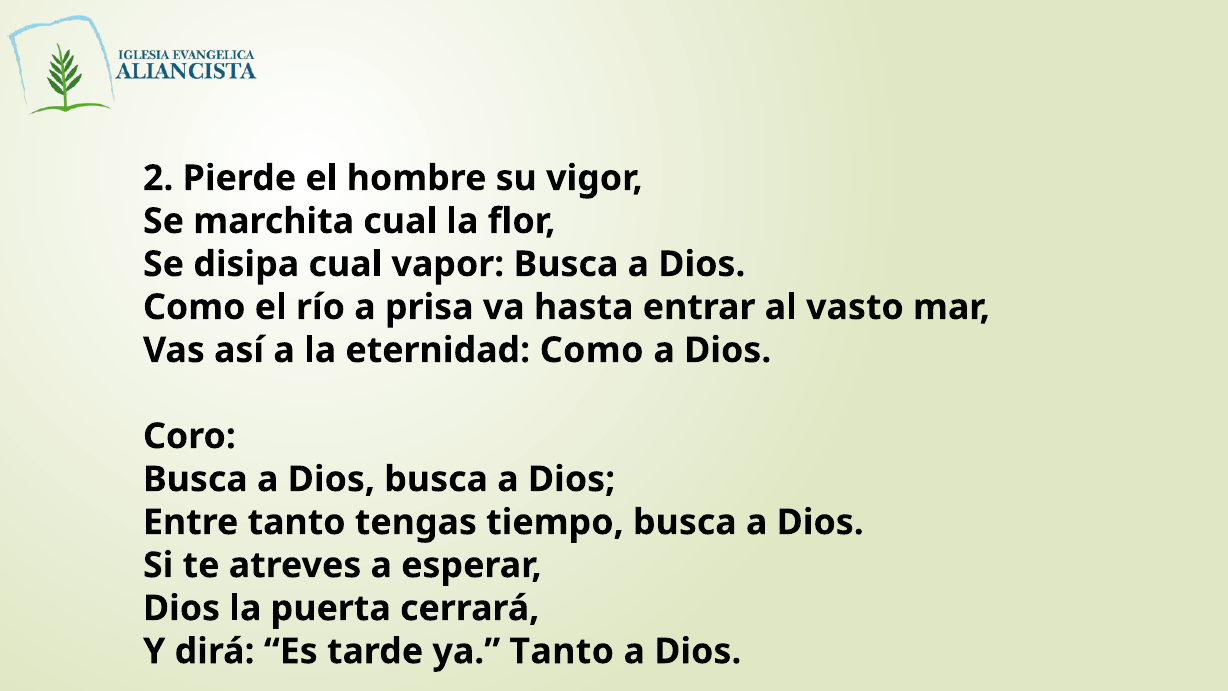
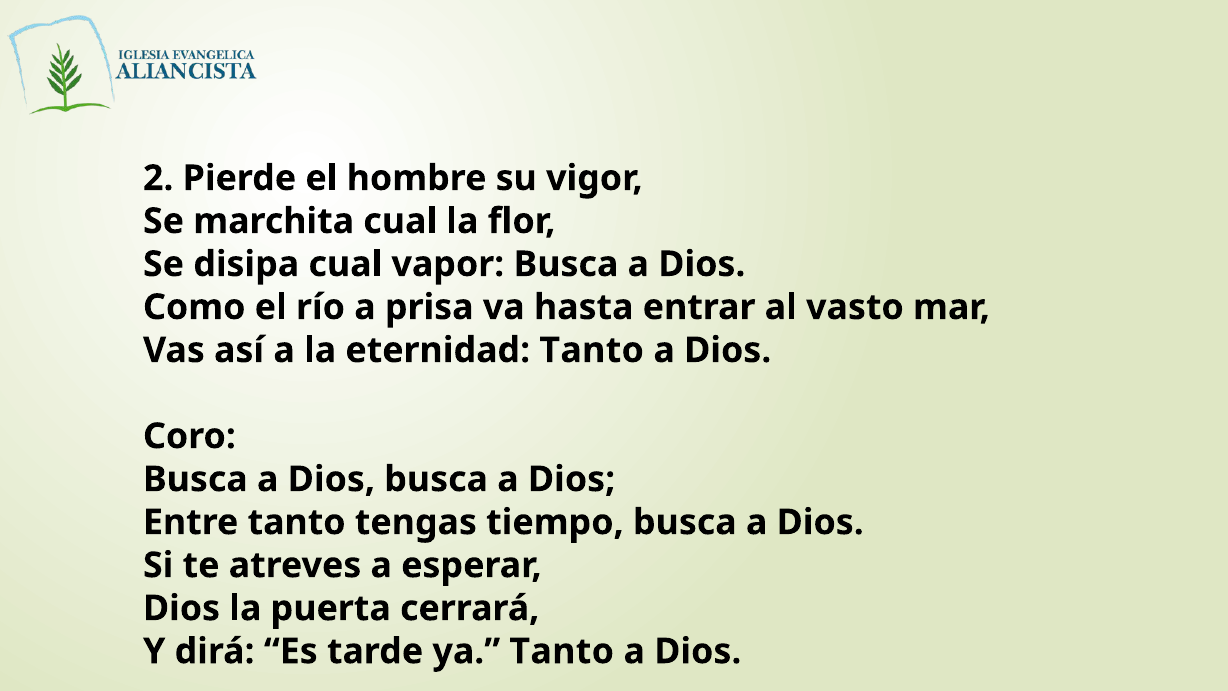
eternidad Como: Como -> Tanto
